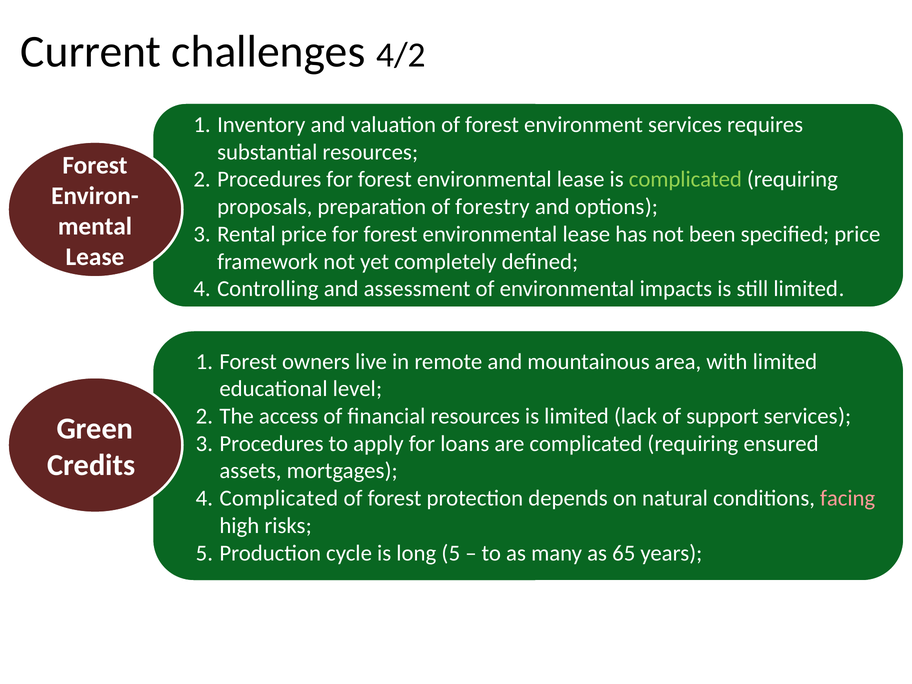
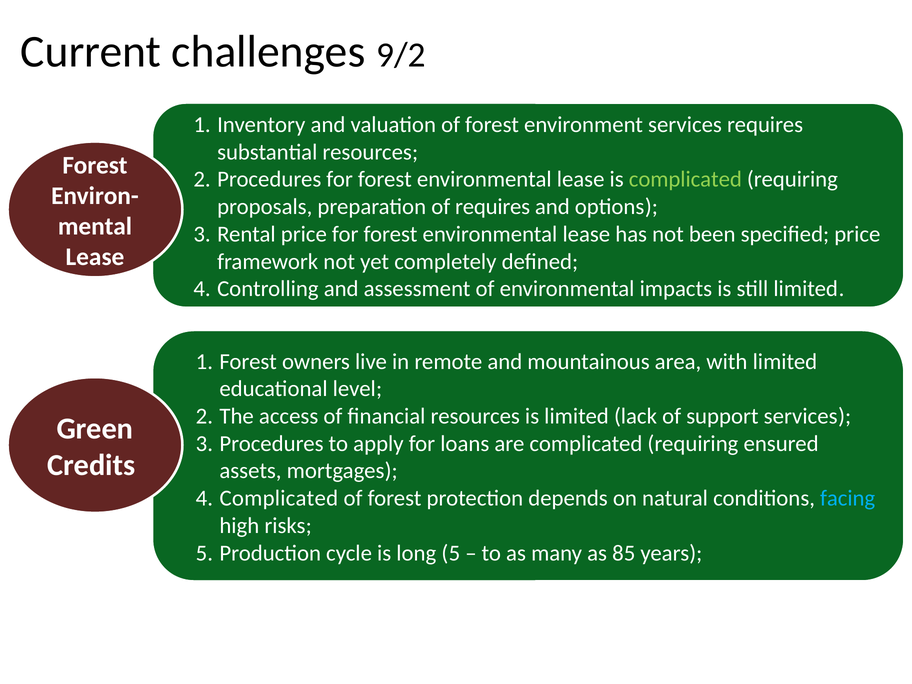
4/2: 4/2 -> 9/2
of forestry: forestry -> requires
facing colour: pink -> light blue
65: 65 -> 85
